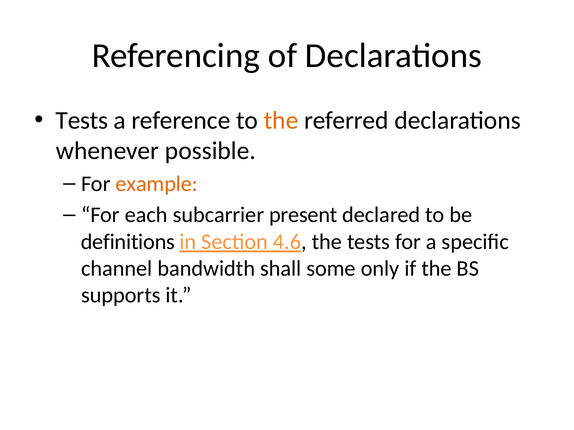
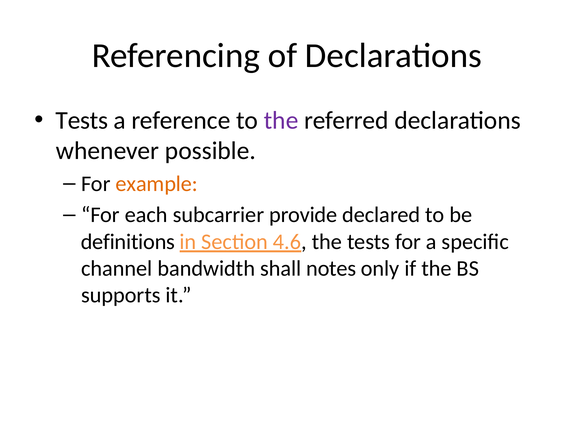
the at (281, 120) colour: orange -> purple
present: present -> provide
some: some -> notes
